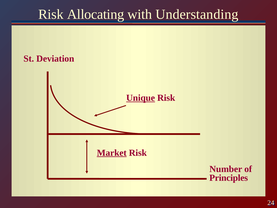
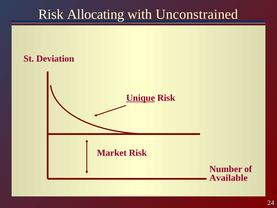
Understanding: Understanding -> Unconstrained
Market underline: present -> none
Principles: Principles -> Available
